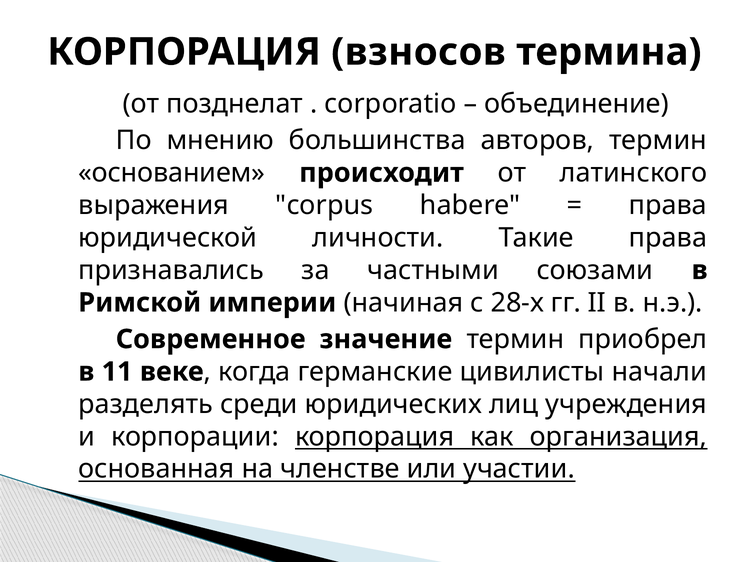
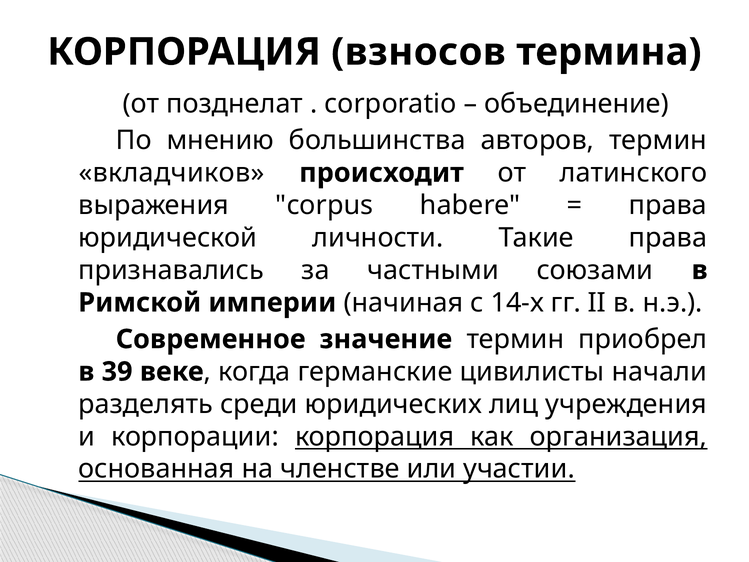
основанием: основанием -> вкладчиков
28-х: 28-х -> 14-х
11: 11 -> 39
